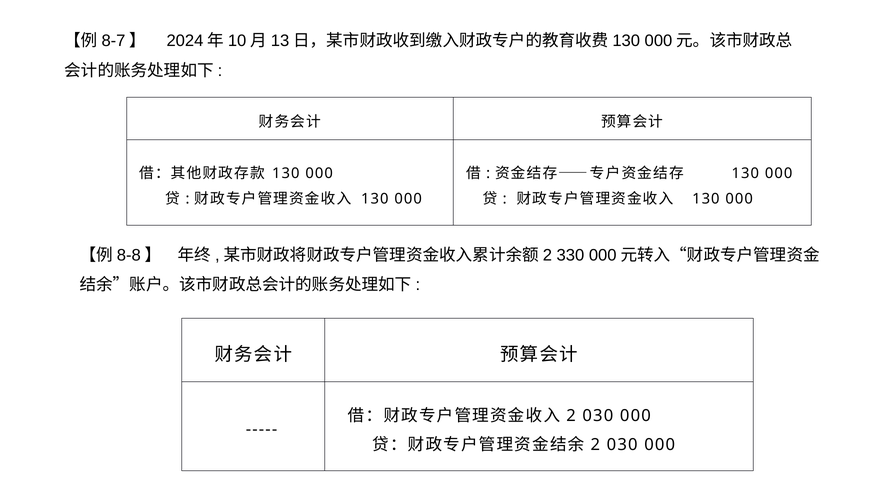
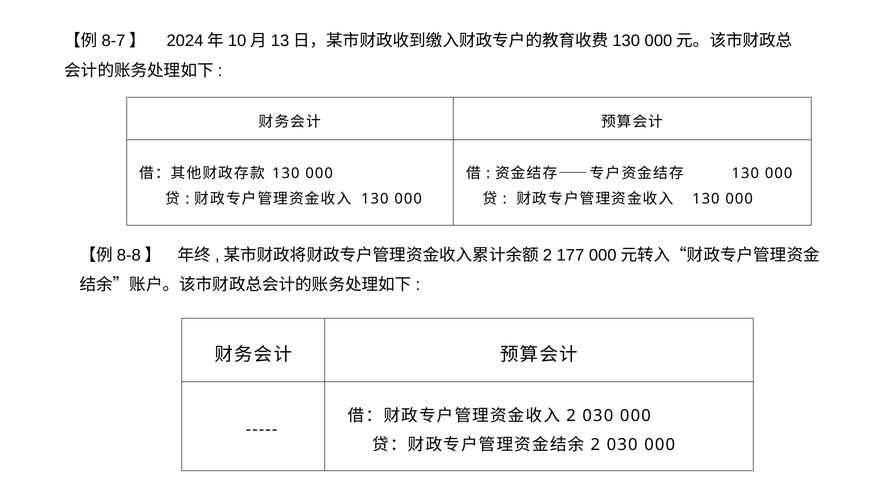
330: 330 -> 177
